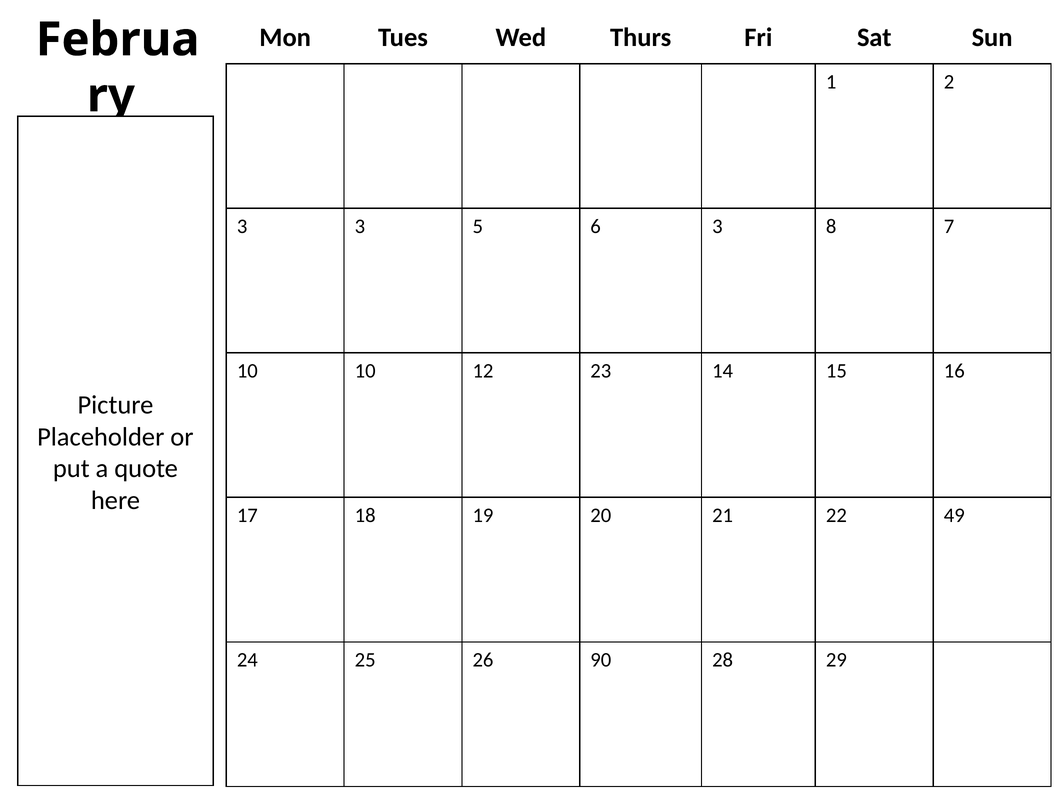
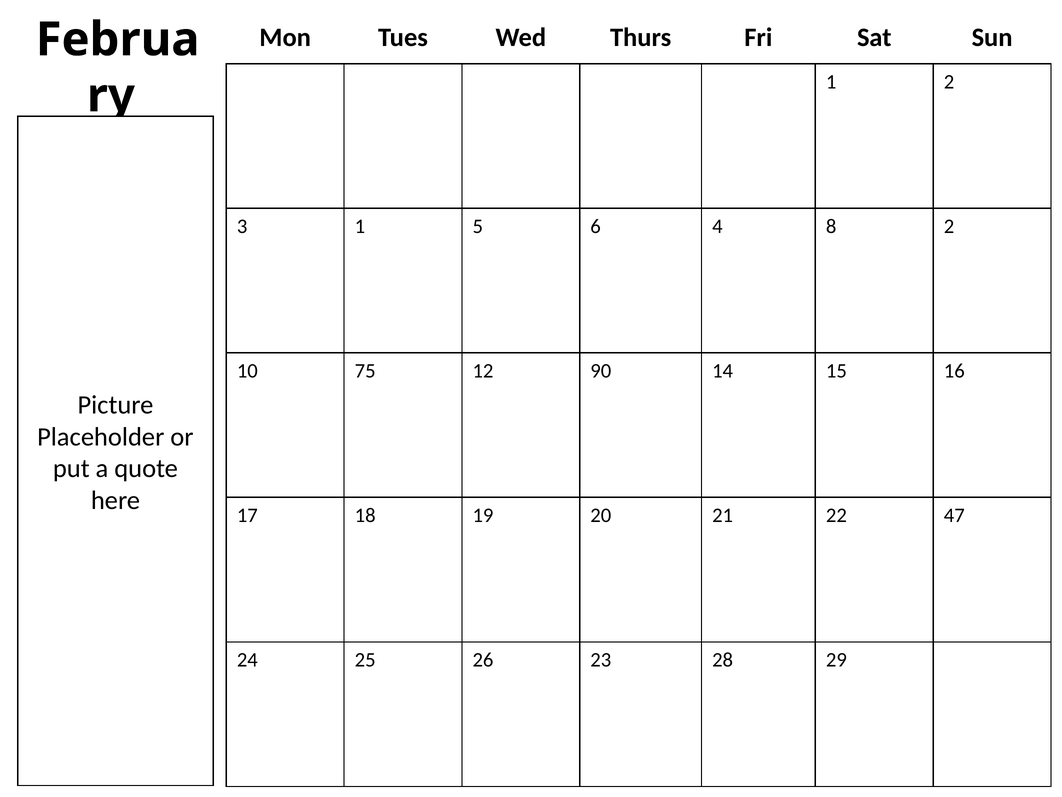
3 3: 3 -> 1
6 3: 3 -> 4
8 7: 7 -> 2
10 10: 10 -> 75
23: 23 -> 90
49: 49 -> 47
90: 90 -> 23
